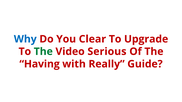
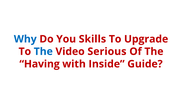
Clear: Clear -> Skills
The at (43, 52) colour: green -> blue
Really: Really -> Inside
